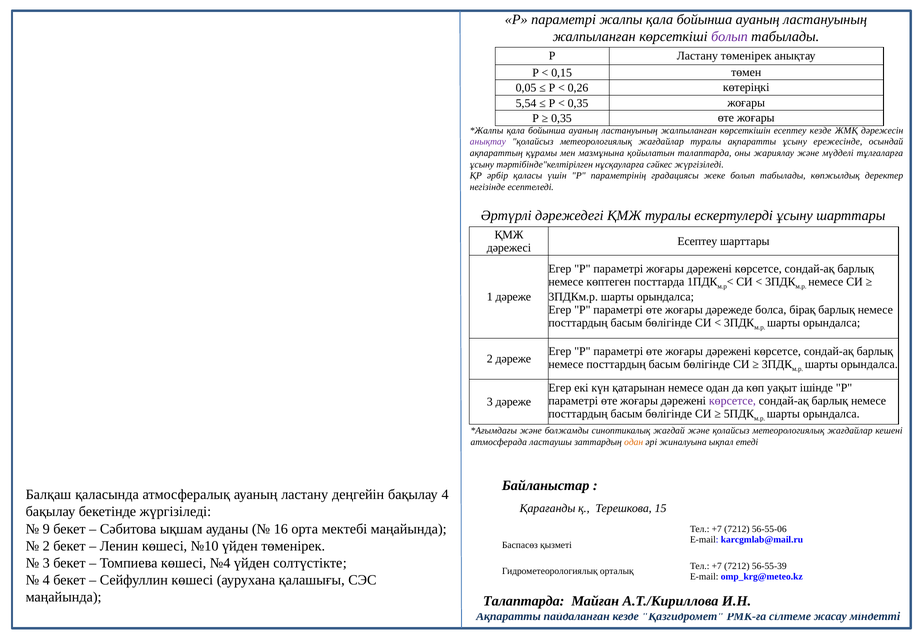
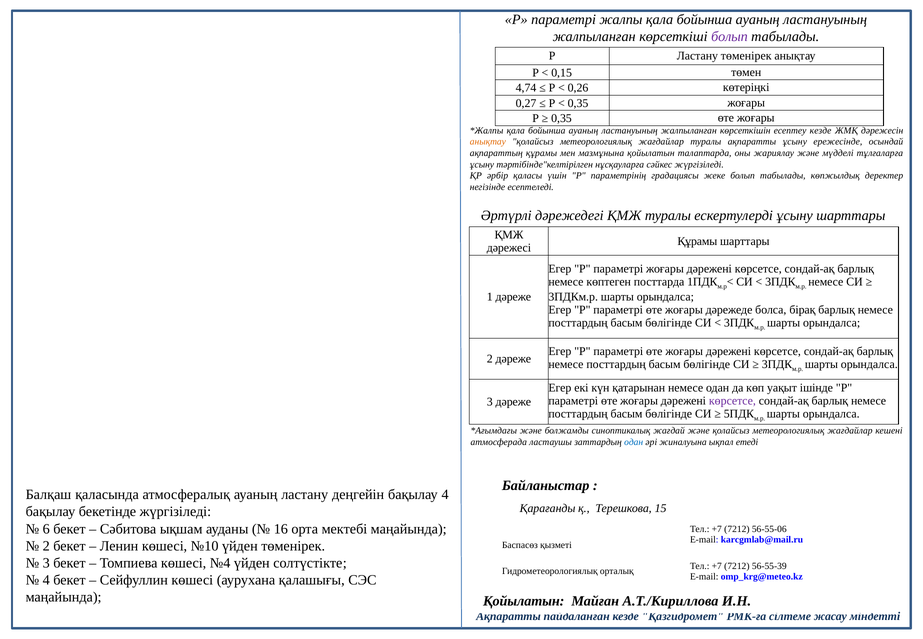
0,05: 0,05 -> 4,74
5,54: 5,54 -> 0,27
анықтау at (488, 142) colour: purple -> orange
Есептеу at (697, 241): Есептеу -> Құрамы
одан at (634, 442) colour: orange -> blue
9: 9 -> 6
Талаптарда at (524, 601): Талаптарда -> Қойылатын
